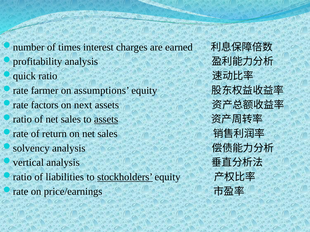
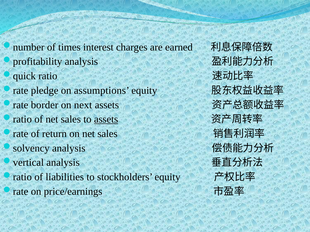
farmer: farmer -> pledge
factors: factors -> border
stockholders underline: present -> none
